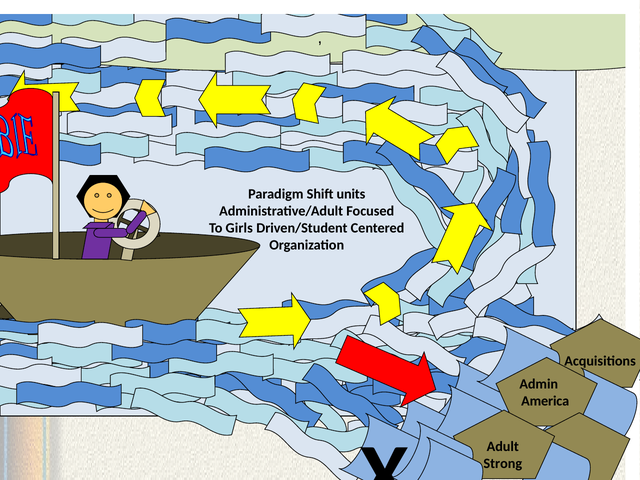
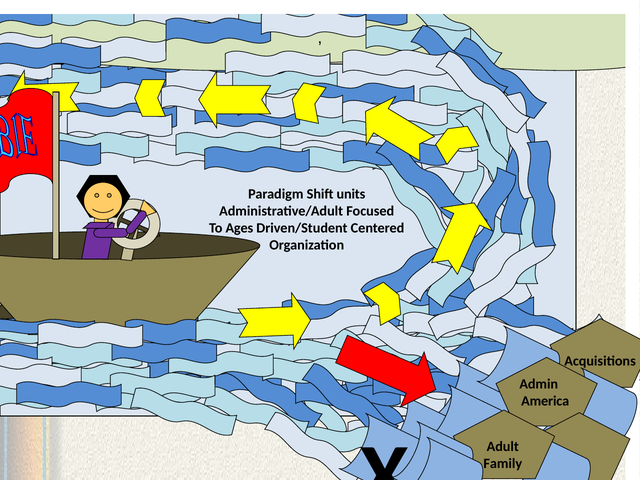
Girls: Girls -> Ages
Strong: Strong -> Family
